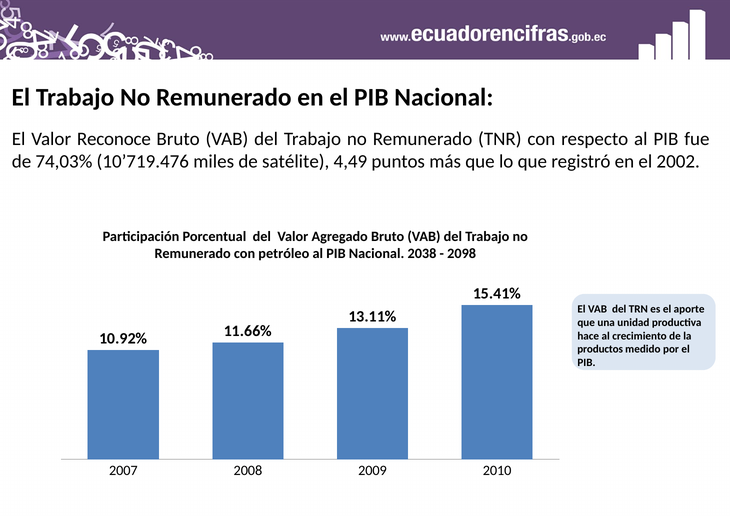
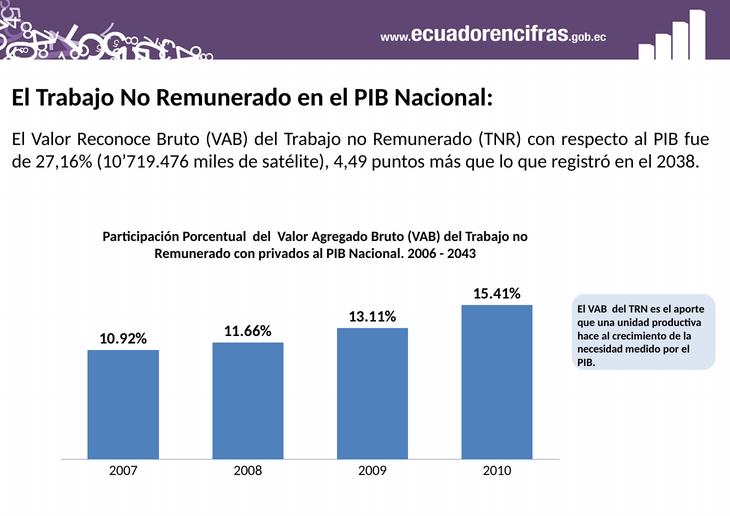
74,03%: 74,03% -> 27,16%
2002: 2002 -> 2038
petróleo: petróleo -> privados
2038: 2038 -> 2006
2098: 2098 -> 2043
productos: productos -> necesidad
